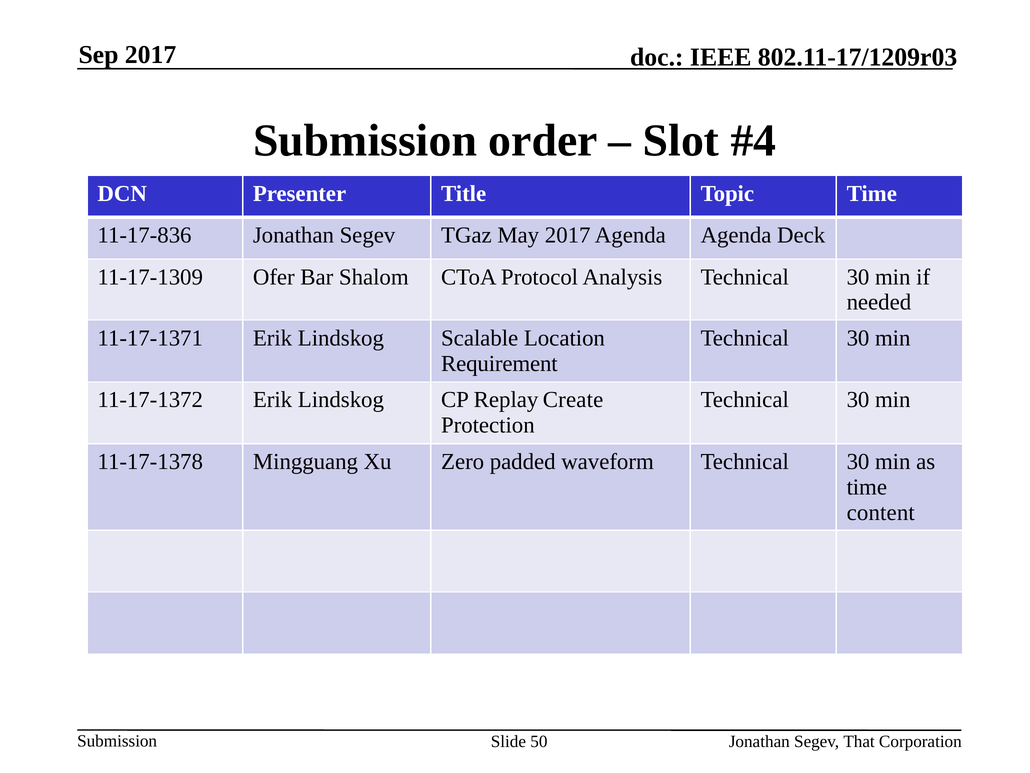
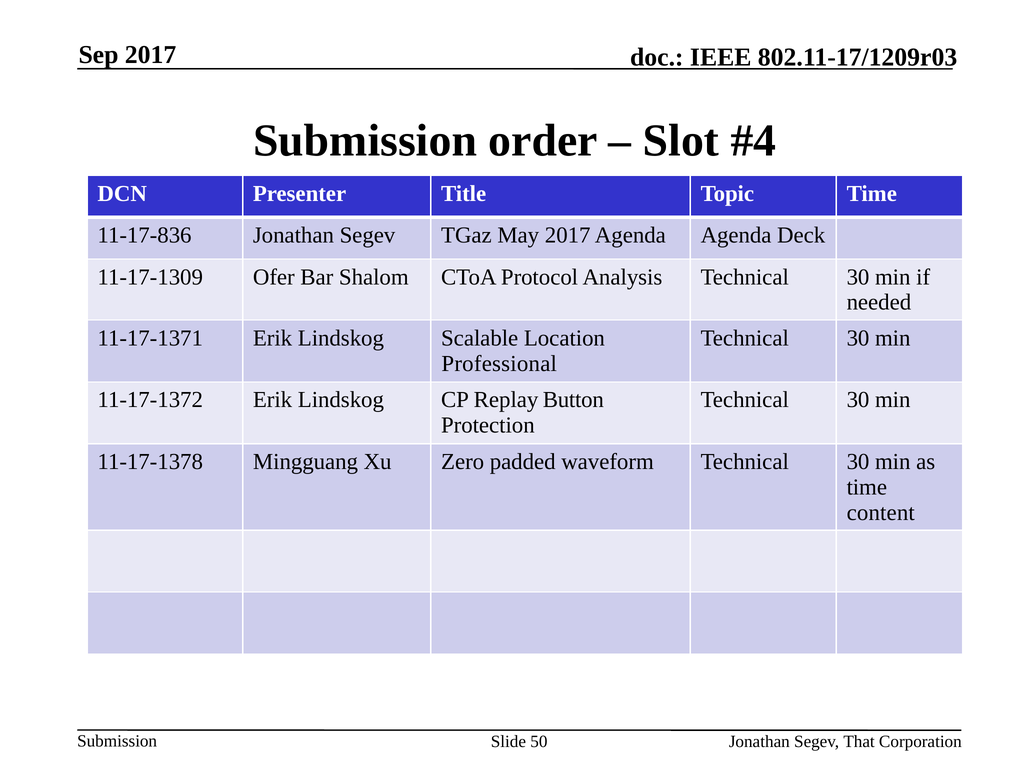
Requirement: Requirement -> Professional
Create: Create -> Button
